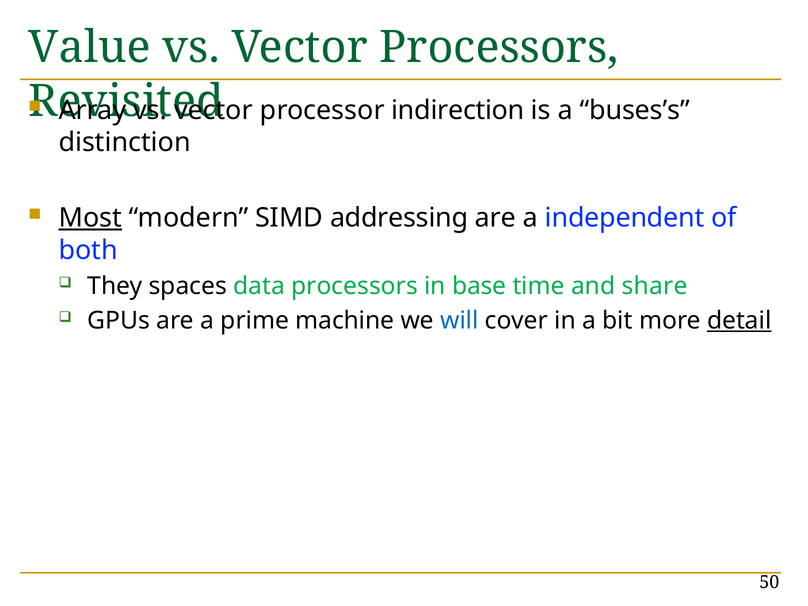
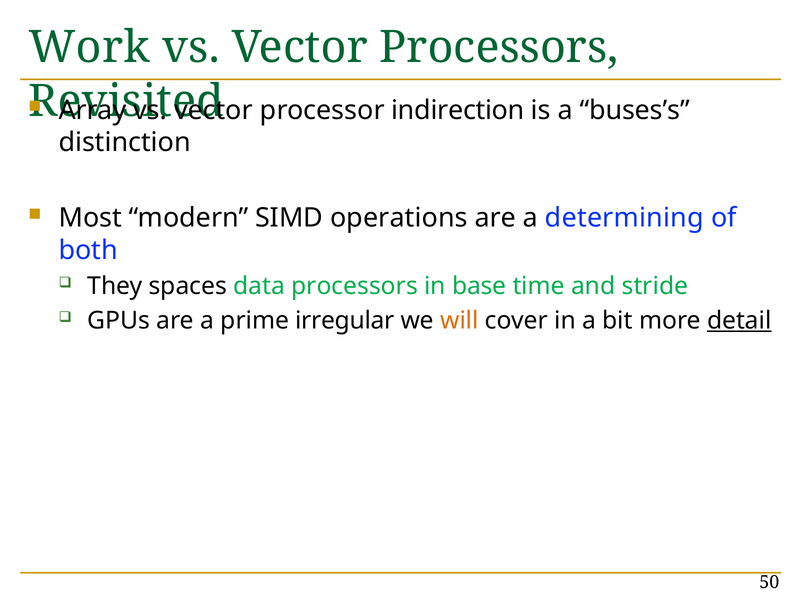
Value: Value -> Work
Most underline: present -> none
addressing: addressing -> operations
independent: independent -> determining
share: share -> stride
machine: machine -> irregular
will colour: blue -> orange
